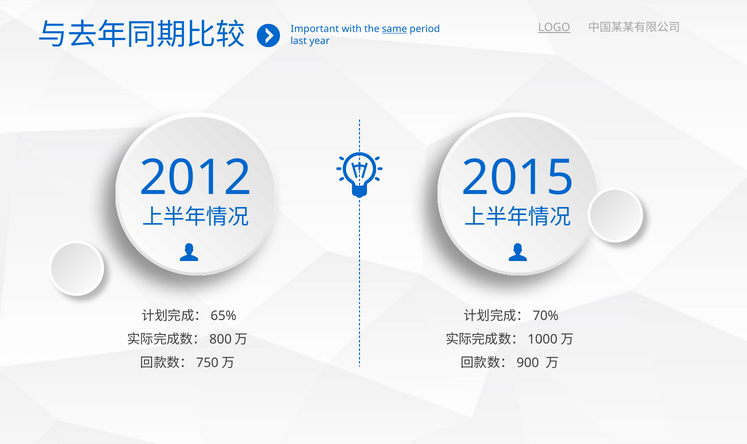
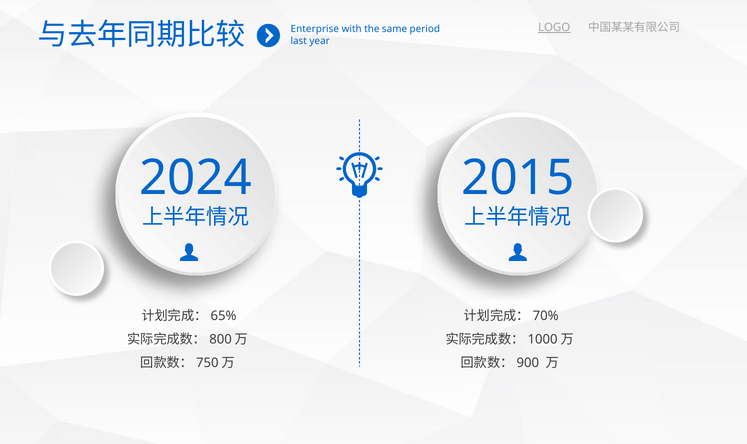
Important: Important -> Enterprise
same underline: present -> none
2012: 2012 -> 2024
